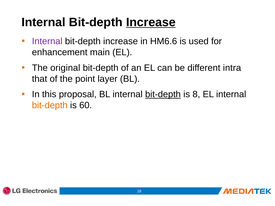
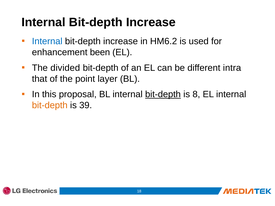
Increase at (151, 22) underline: present -> none
Internal at (47, 41) colour: purple -> blue
HM6.6: HM6.6 -> HM6.2
main: main -> been
original: original -> divided
60: 60 -> 39
